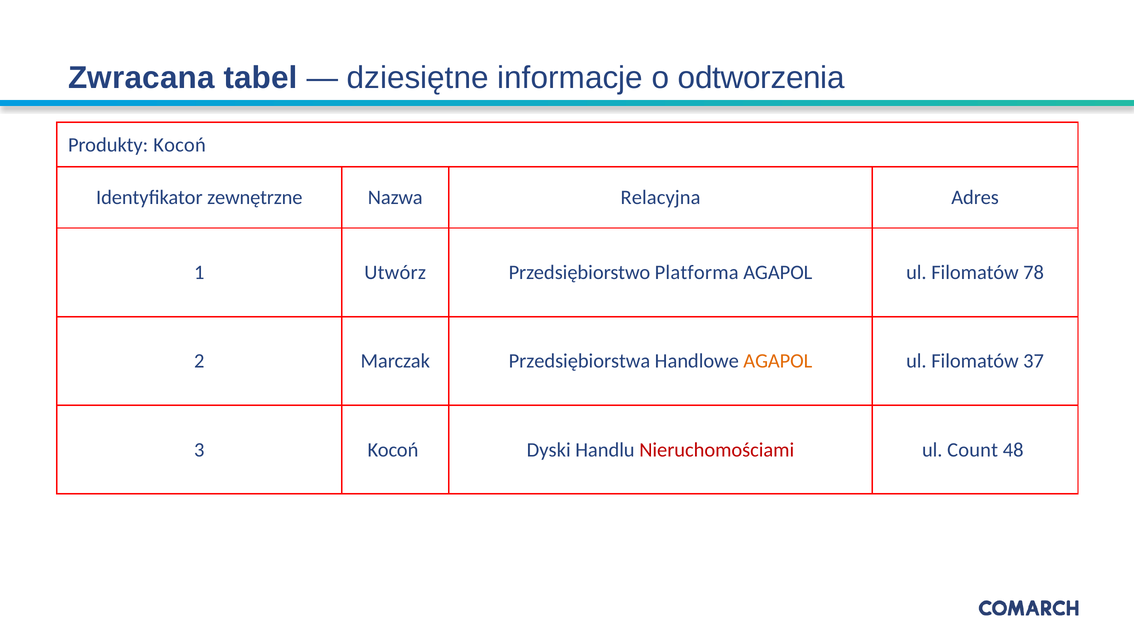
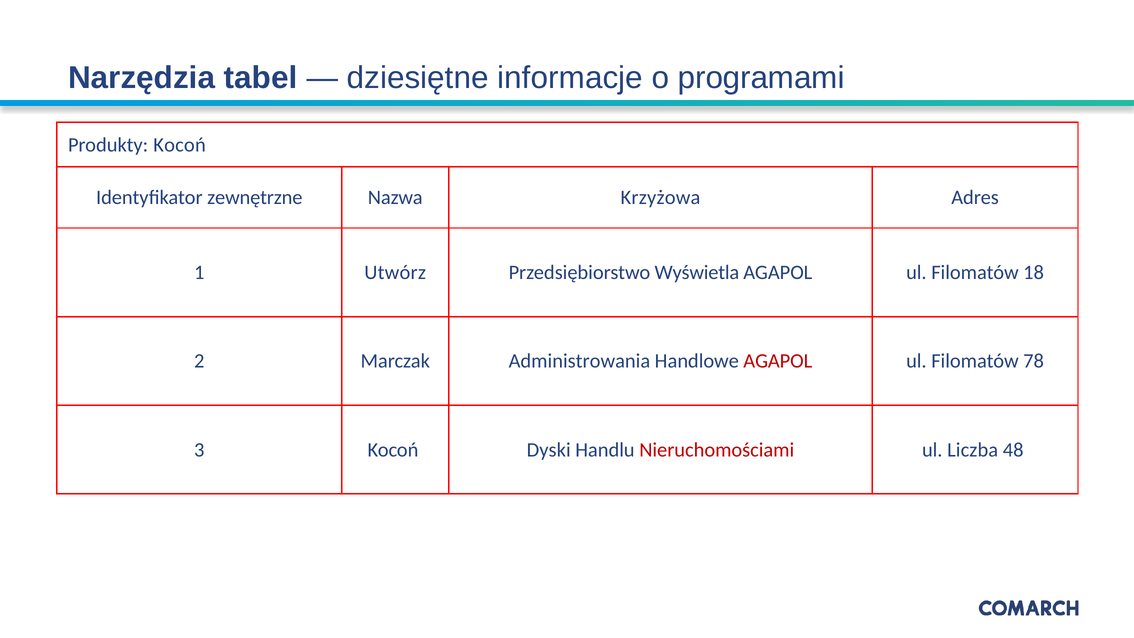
Zwracana: Zwracana -> Narzędzia
odtworzenia: odtworzenia -> programami
Relacyjna: Relacyjna -> Krzyżowa
Platforma: Platforma -> Wyświetla
78: 78 -> 18
Przedsiębiorstwa: Przedsiębiorstwa -> Administrowania
AGAPOL at (778, 361) colour: orange -> red
37: 37 -> 78
Count: Count -> Liczba
